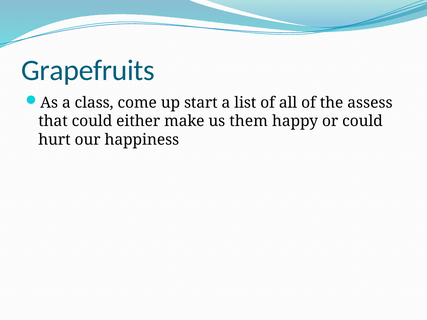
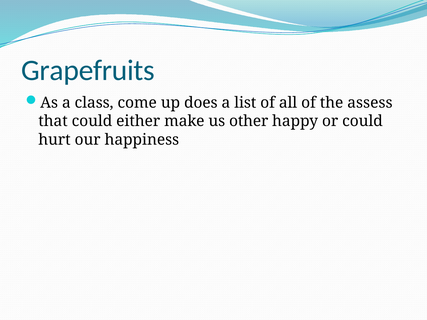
start: start -> does
them: them -> other
